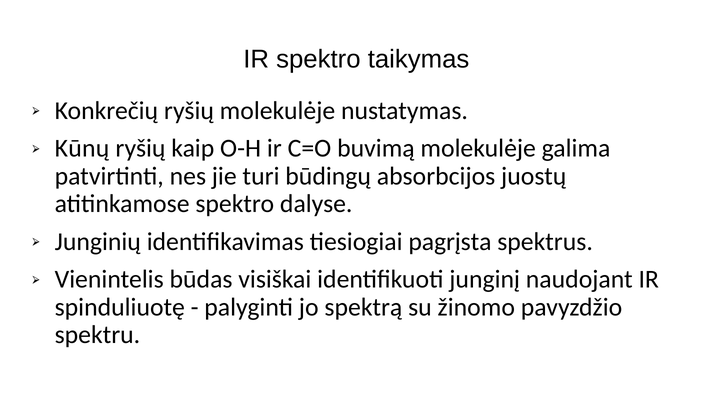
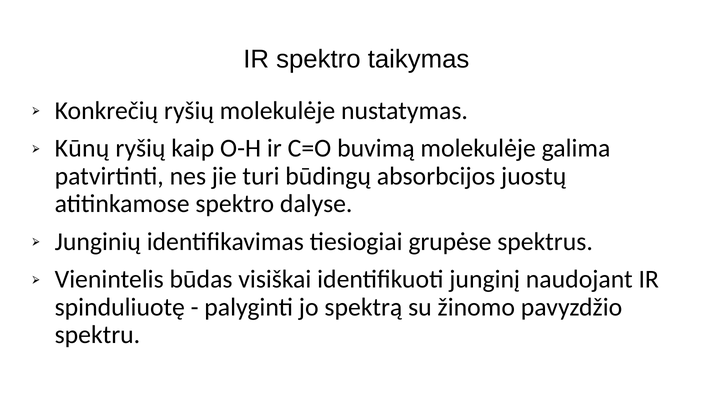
pagrįsta: pagrįsta -> grupėse
